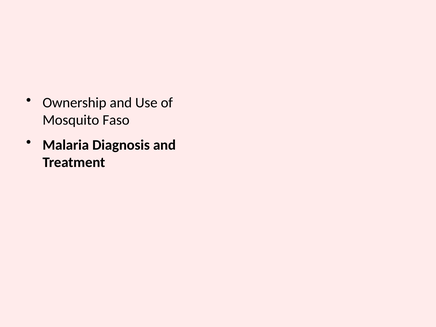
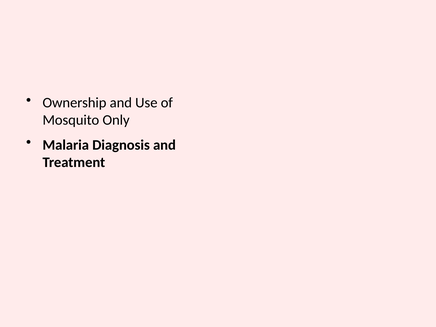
Faso: Faso -> Only
